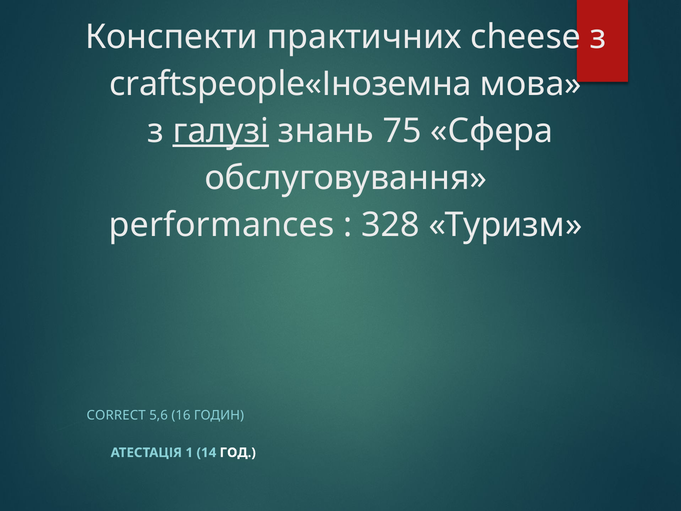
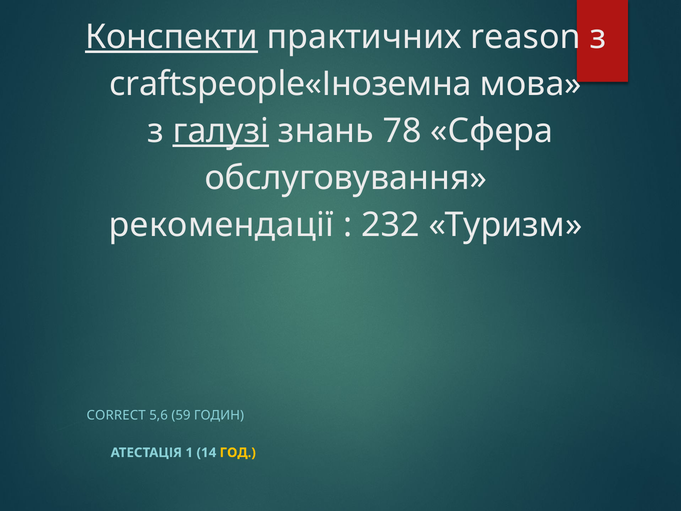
Конспекти underline: none -> present
cheese: cheese -> reason
75: 75 -> 78
performances: performances -> рекомендації
328: 328 -> 232
16: 16 -> 59
ГОД colour: white -> yellow
